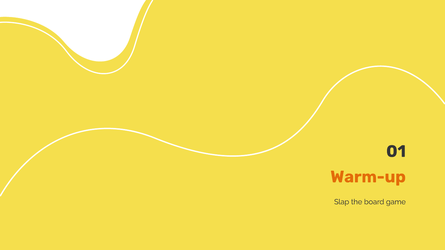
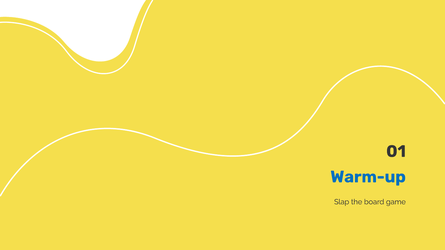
Warm-up colour: orange -> blue
